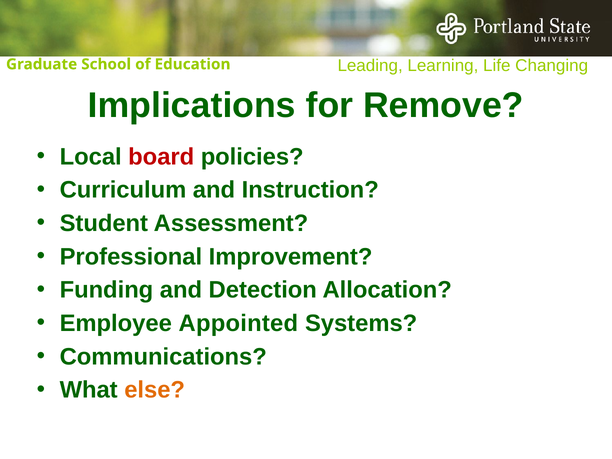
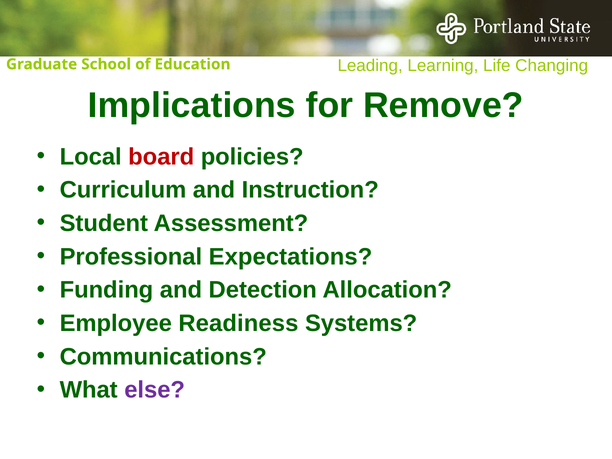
Improvement: Improvement -> Expectations
Appointed: Appointed -> Readiness
else colour: orange -> purple
